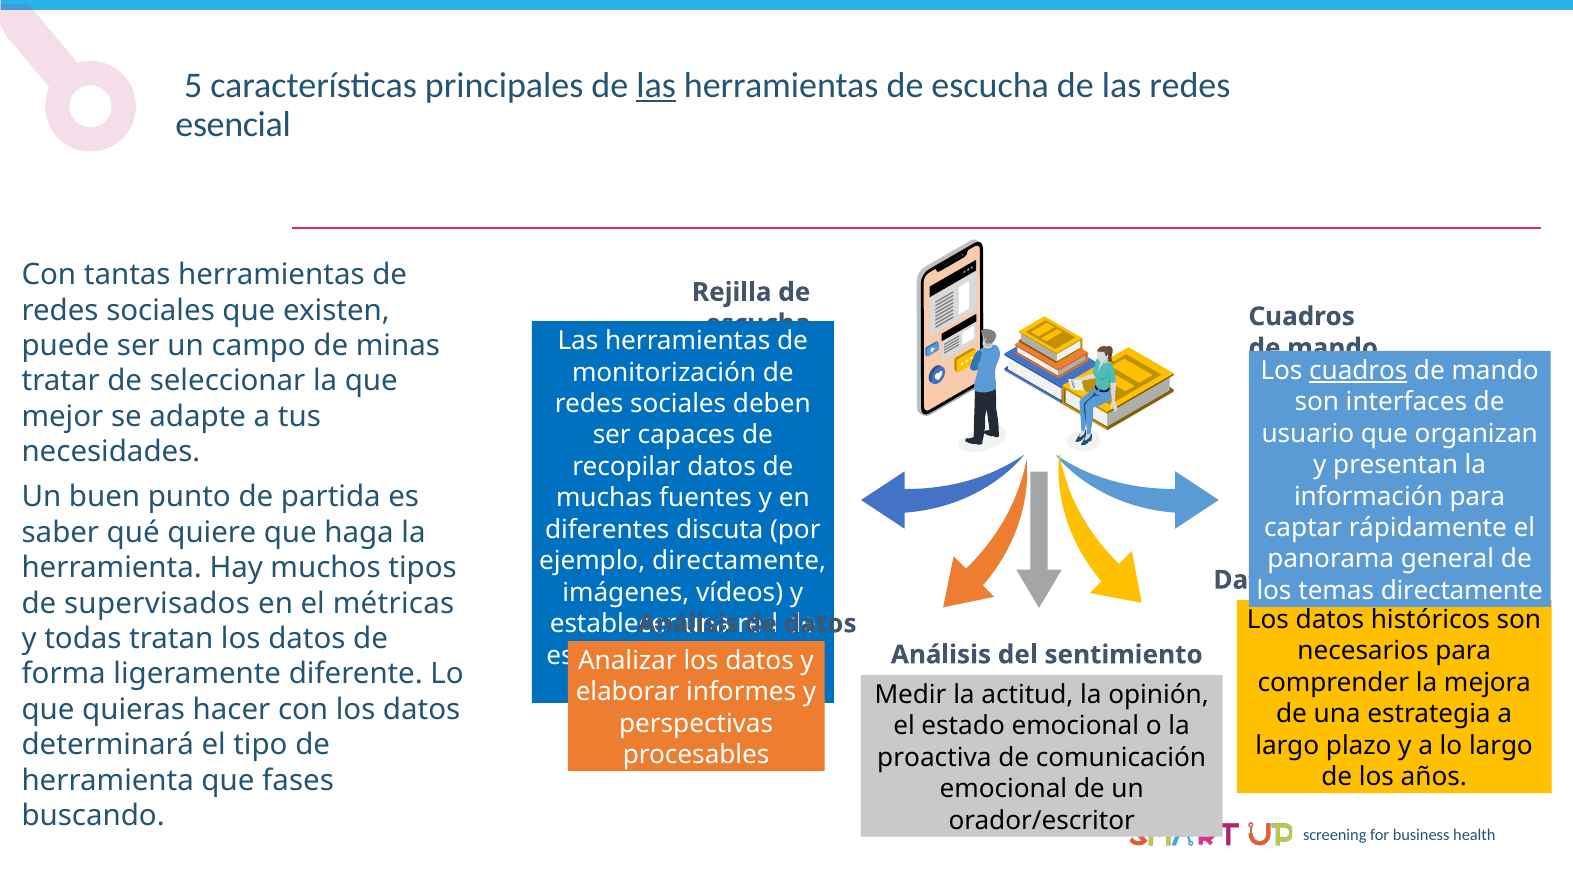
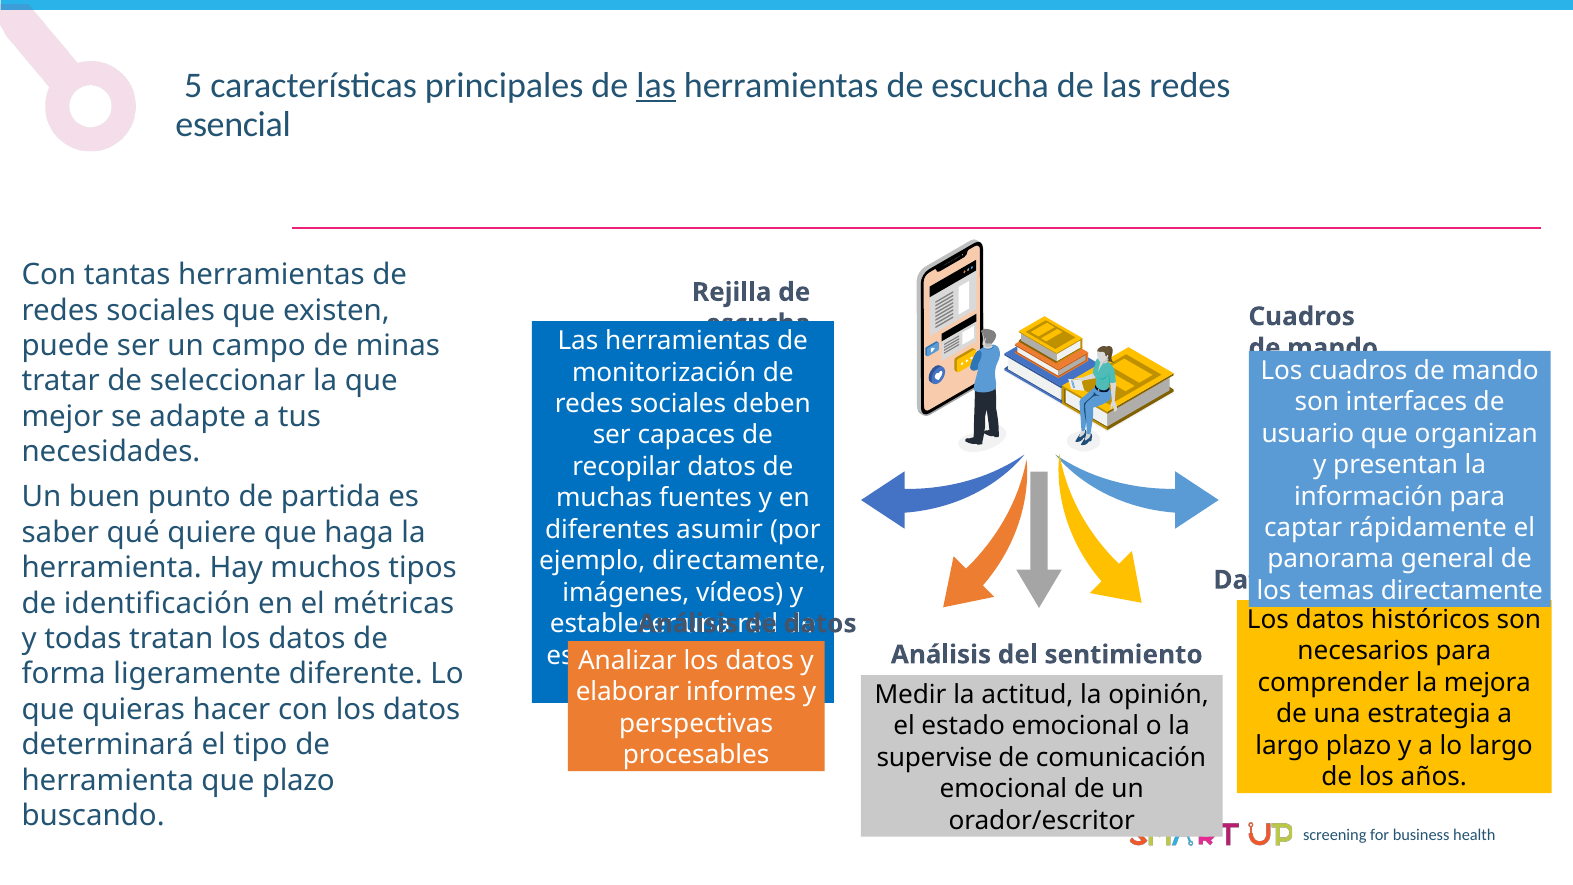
cuadros at (1358, 371) underline: present -> none
discuta: discuta -> asumir
supervisados: supervisados -> identificación
proactiva: proactiva -> supervise
que fases: fases -> plazo
